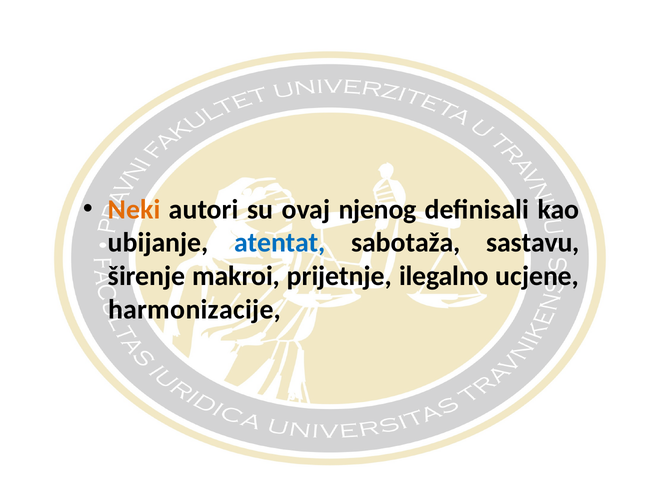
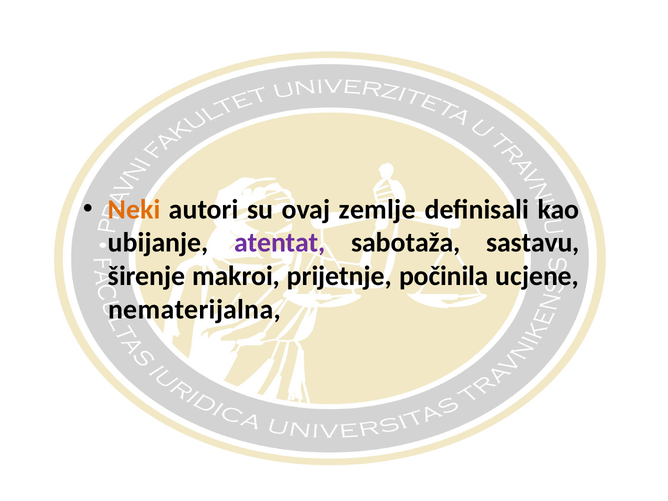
njenog: njenog -> zemlje
atentat colour: blue -> purple
ilegalno: ilegalno -> počinila
harmonizacije: harmonizacije -> nematerijalna
